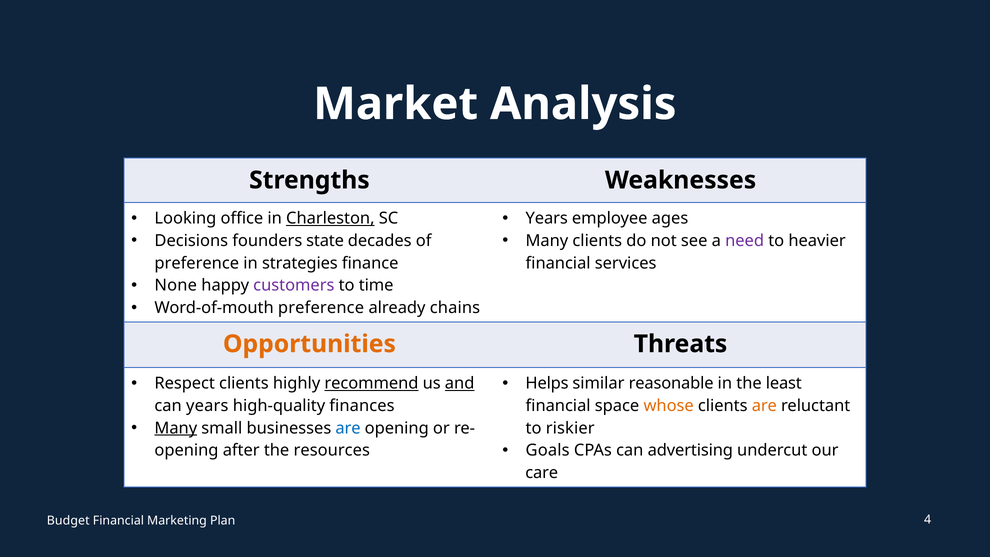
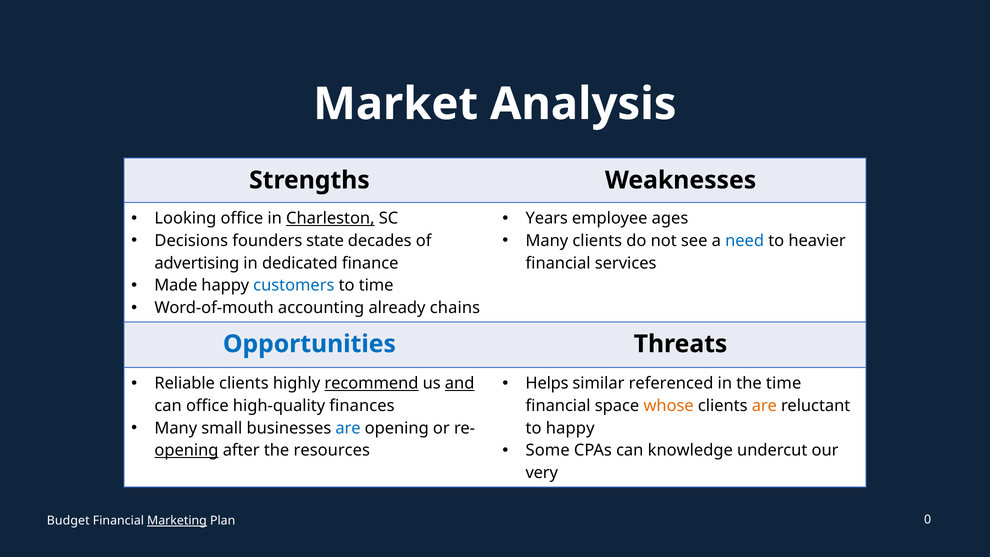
need colour: purple -> blue
preference at (197, 263): preference -> advertising
strategies: strategies -> dedicated
None: None -> Made
customers colour: purple -> blue
Word-of-mouth preference: preference -> accounting
Opportunities colour: orange -> blue
Respect: Respect -> Reliable
reasonable: reasonable -> referenced
the least: least -> time
can years: years -> office
Many at (176, 428) underline: present -> none
to riskier: riskier -> happy
Goals: Goals -> Some
advertising: advertising -> knowledge
opening at (186, 450) underline: none -> present
care: care -> very
Marketing underline: none -> present
4: 4 -> 0
